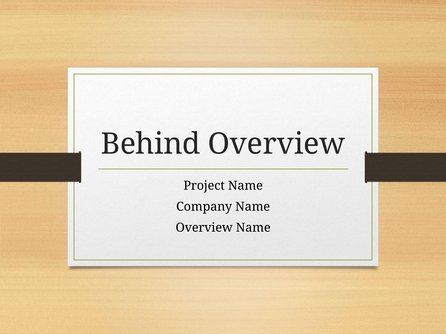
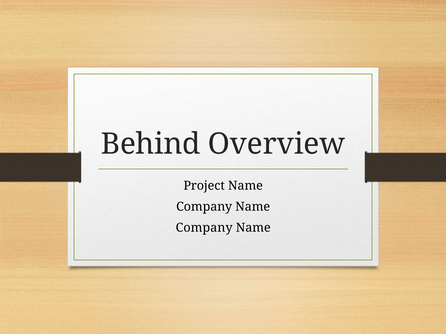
Overview at (204, 228): Overview -> Company
